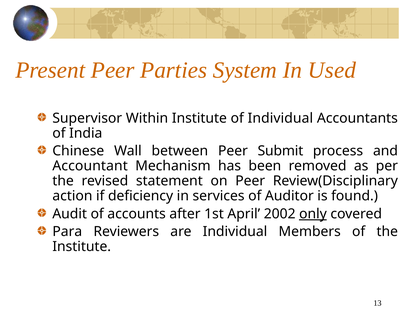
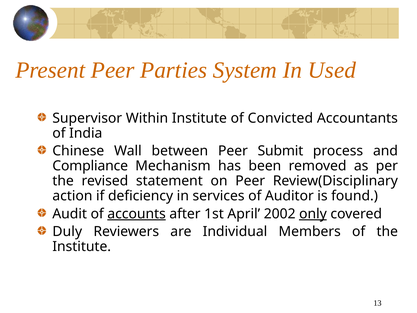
of Individual: Individual -> Convicted
Accountant: Accountant -> Compliance
accounts underline: none -> present
Para: Para -> Duly
